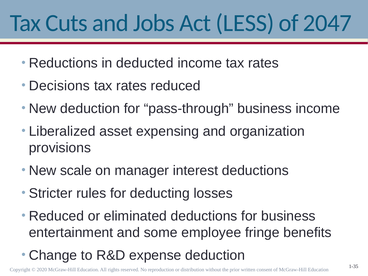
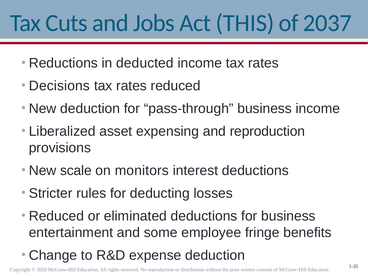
LESS: LESS -> THIS
2047: 2047 -> 2037
and organization: organization -> reproduction
manager: manager -> monitors
